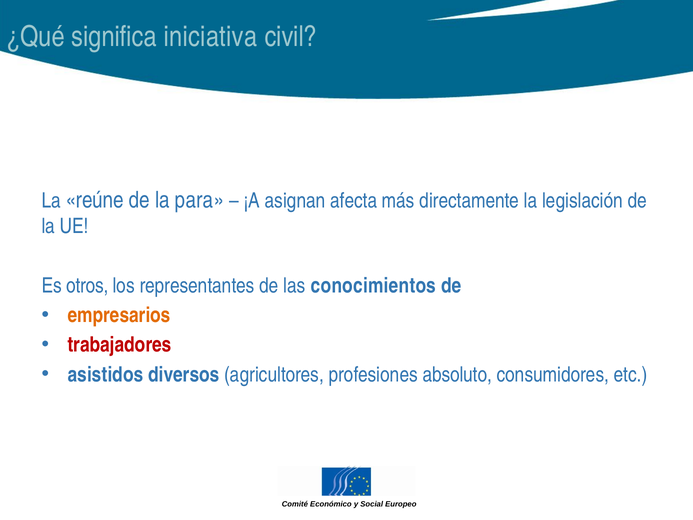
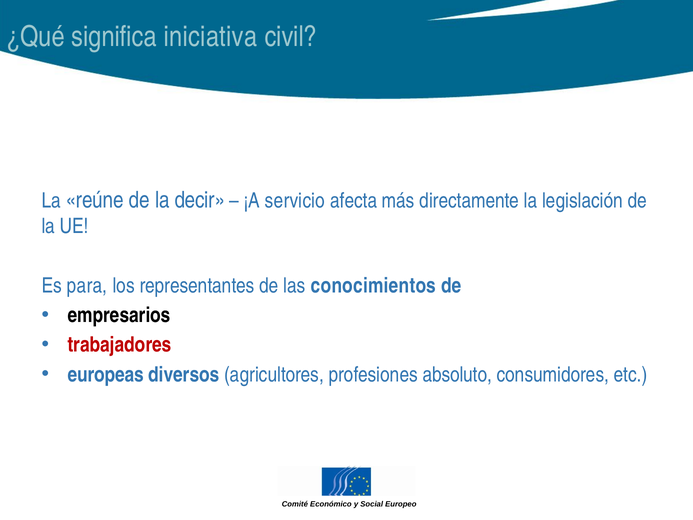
para: para -> decir
asignan: asignan -> servicio
otros: otros -> para
empresarios colour: orange -> black
asistidos: asistidos -> europeas
